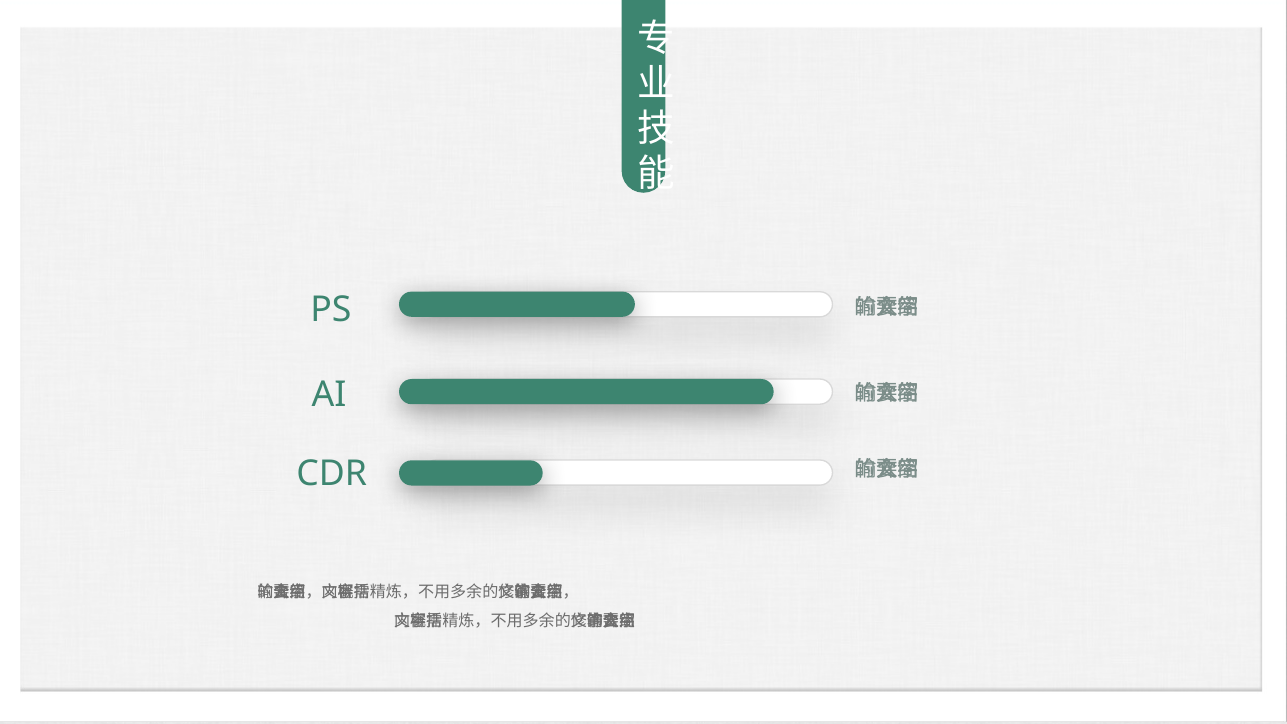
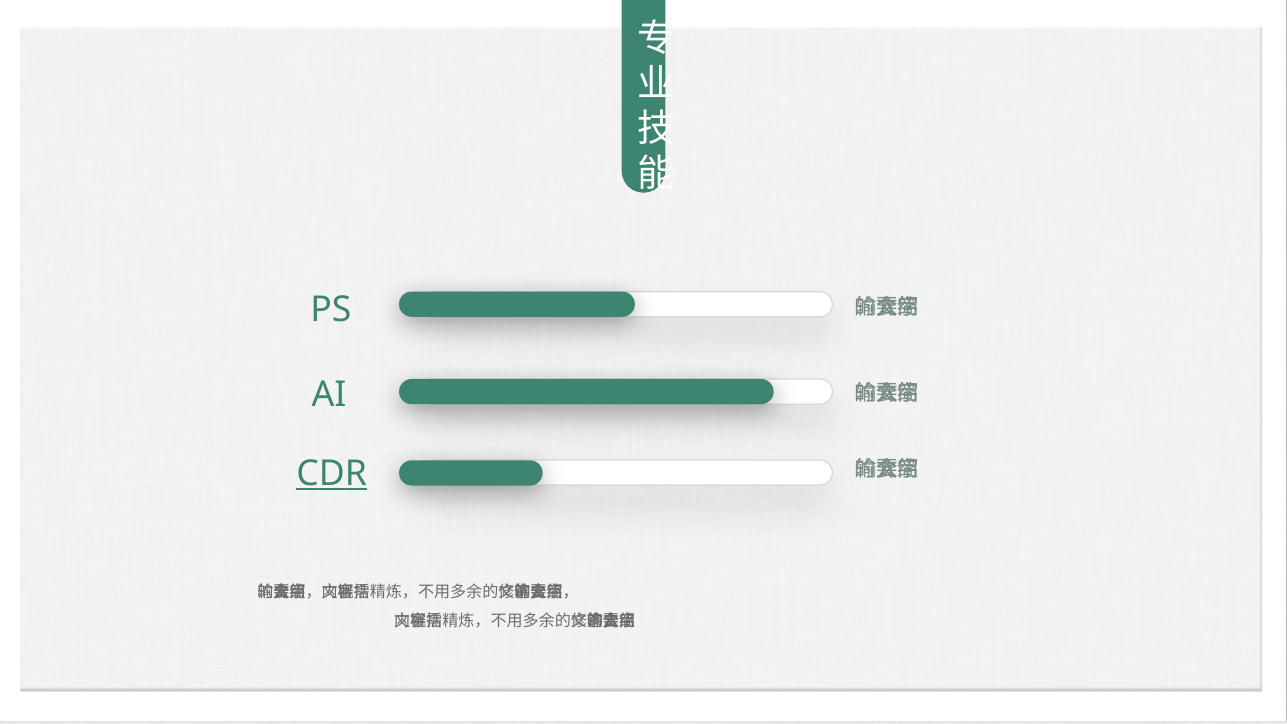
CDR underline: none -> present
